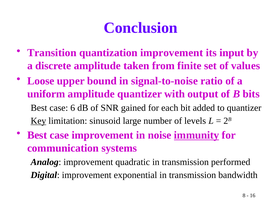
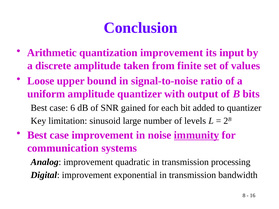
Transition: Transition -> Arithmetic
Key underline: present -> none
performed: performed -> processing
